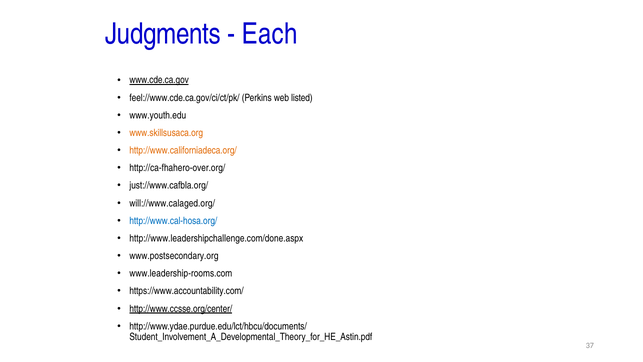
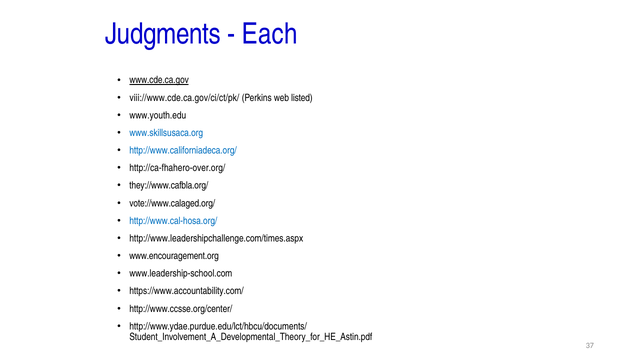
feel://www.cde.ca.gov/ci/ct/pk/: feel://www.cde.ca.gov/ci/ct/pk/ -> viii://www.cde.ca.gov/ci/ct/pk/
www.skillsusaca.org colour: orange -> blue
http://www.californiadeca.org/ colour: orange -> blue
just://www.cafbla.org/: just://www.cafbla.org/ -> they://www.cafbla.org/
will://www.calaged.org/: will://www.calaged.org/ -> vote://www.calaged.org/
http://www.leadershipchallenge.com/done.aspx: http://www.leadershipchallenge.com/done.aspx -> http://www.leadershipchallenge.com/times.aspx
www.postsecondary.org: www.postsecondary.org -> www.encouragement.org
www.leadership-rooms.com: www.leadership-rooms.com -> www.leadership-school.com
http://www.ccsse.org/center/ underline: present -> none
